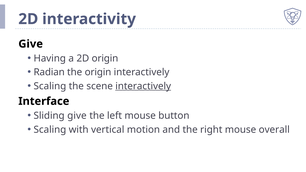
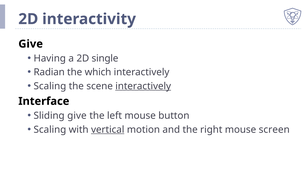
2D origin: origin -> single
the origin: origin -> which
vertical underline: none -> present
overall: overall -> screen
